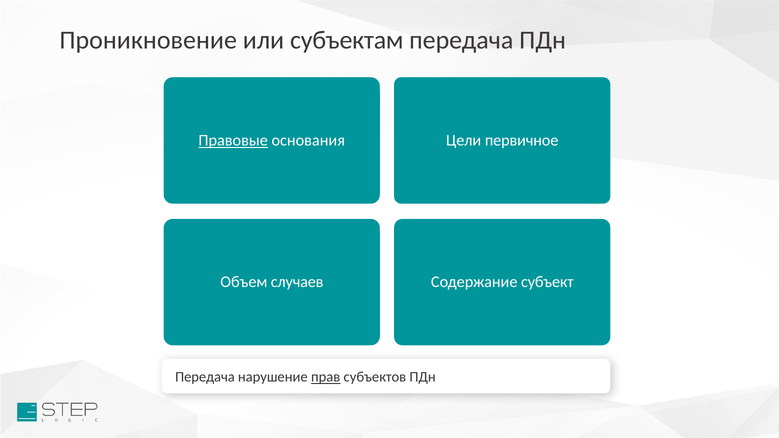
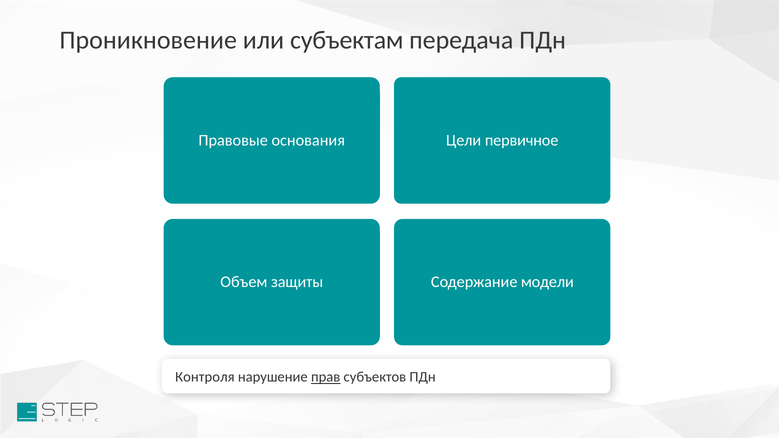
Правовые underline: present -> none
случаев: случаев -> защиты
субъект: субъект -> модели
Передача at (205, 377): Передача -> Контроля
